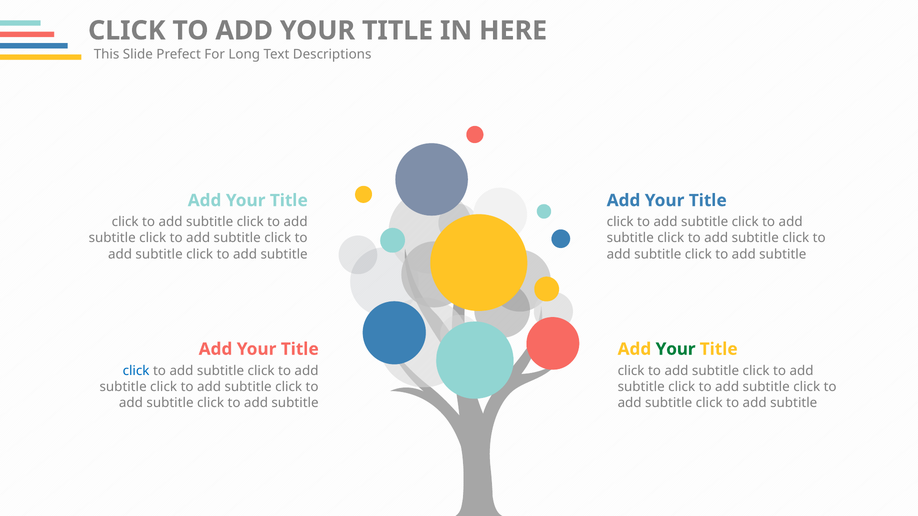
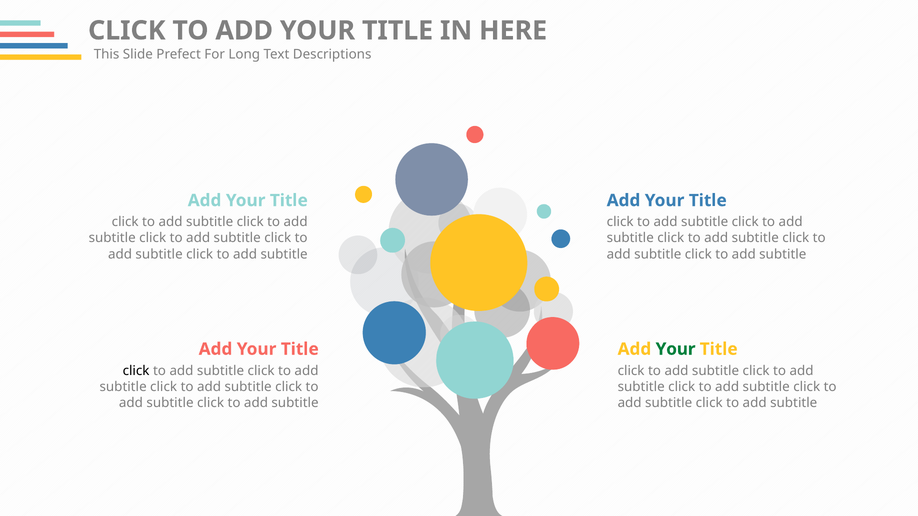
click at (136, 371) colour: blue -> black
